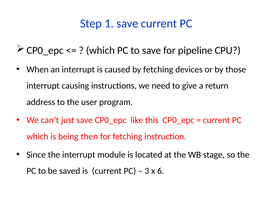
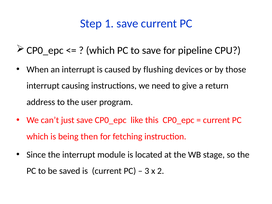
by fetching: fetching -> flushing
6: 6 -> 2
